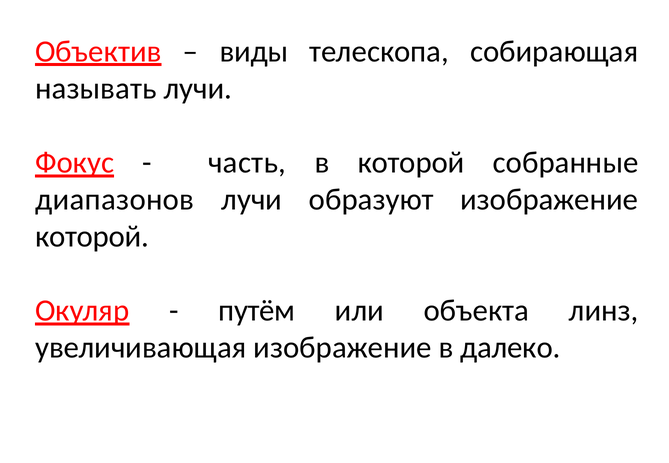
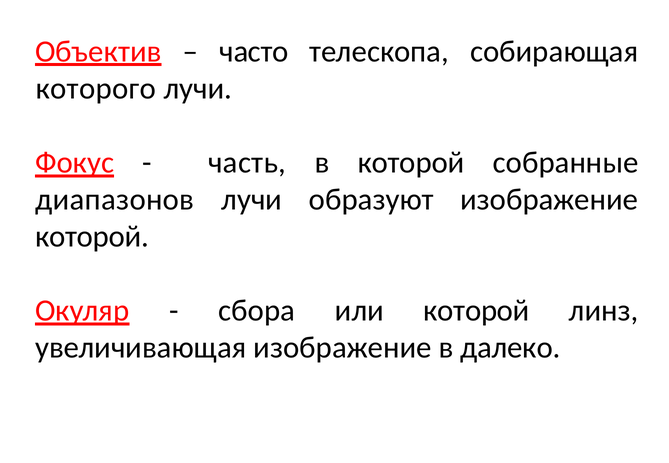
виды: виды -> часто
называть: называть -> которого
путём: путём -> сбора
или объекта: объекта -> которой
